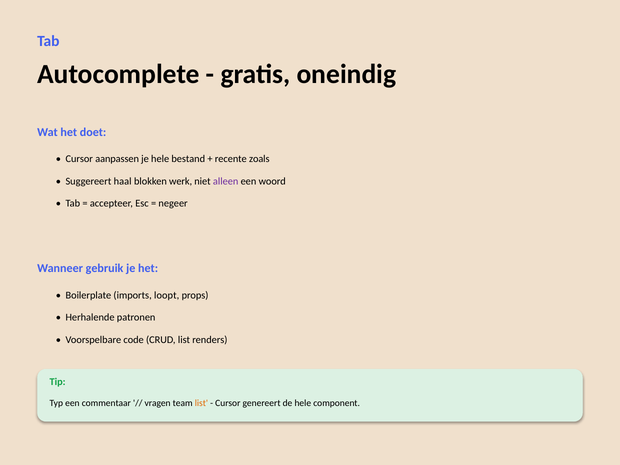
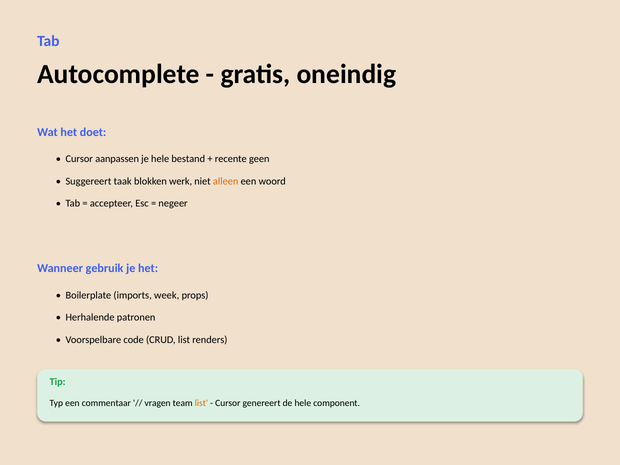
zoals: zoals -> geen
haal: haal -> taak
alleen colour: purple -> orange
loopt: loopt -> week
